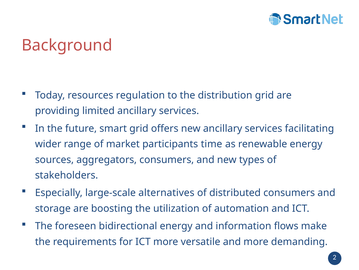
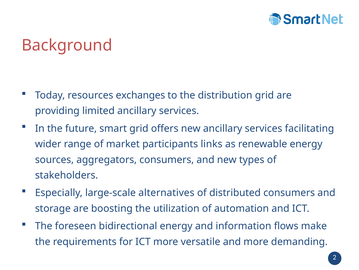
regulation: regulation -> exchanges
time: time -> links
